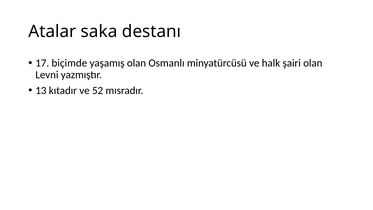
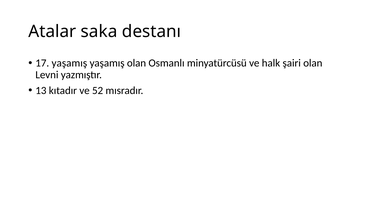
17 biçimde: biçimde -> yaşamış
